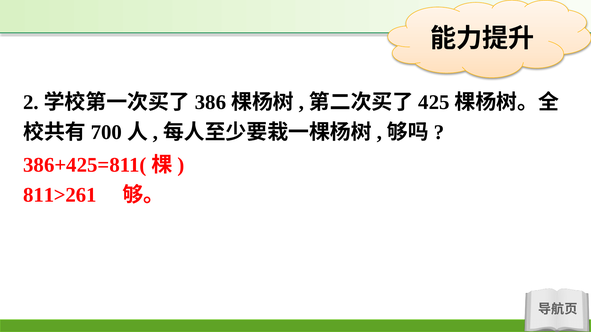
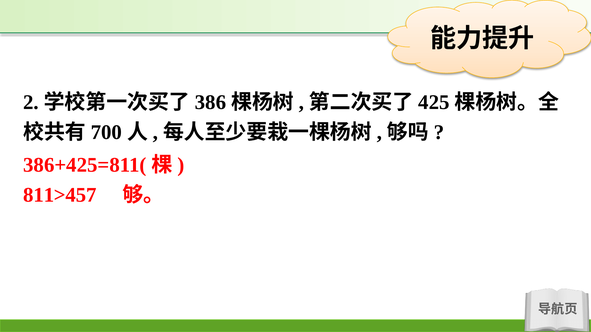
811>261: 811>261 -> 811>457
